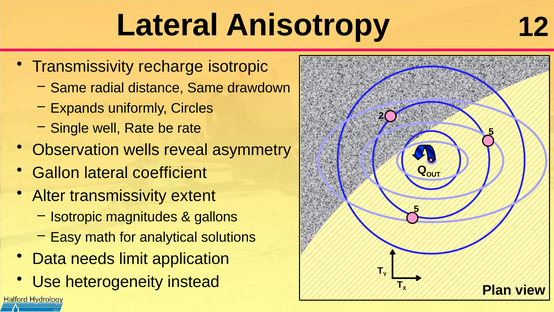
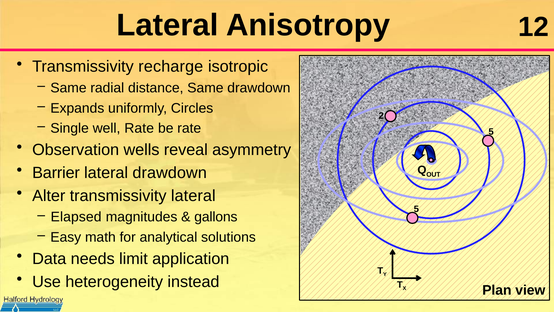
Gallon: Gallon -> Barrier
lateral coefficient: coefficient -> drawdown
transmissivity extent: extent -> lateral
Isotropic at (76, 217): Isotropic -> Elapsed
